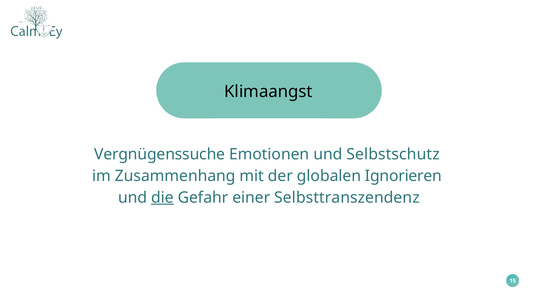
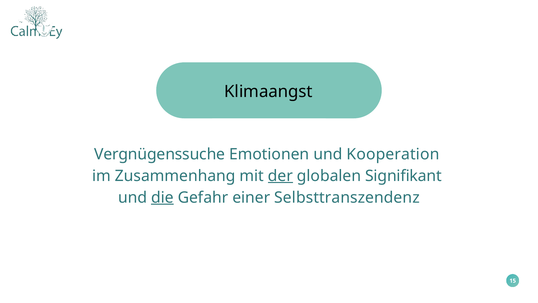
Selbstschutz: Selbstschutz -> Kooperation
der underline: none -> present
Ignorieren: Ignorieren -> Signifikant
